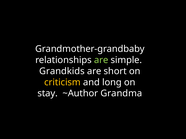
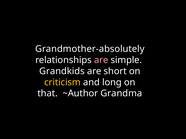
Grandmother-grandbaby: Grandmother-grandbaby -> Grandmother-absolutely
are at (101, 60) colour: light green -> pink
stay: stay -> that
